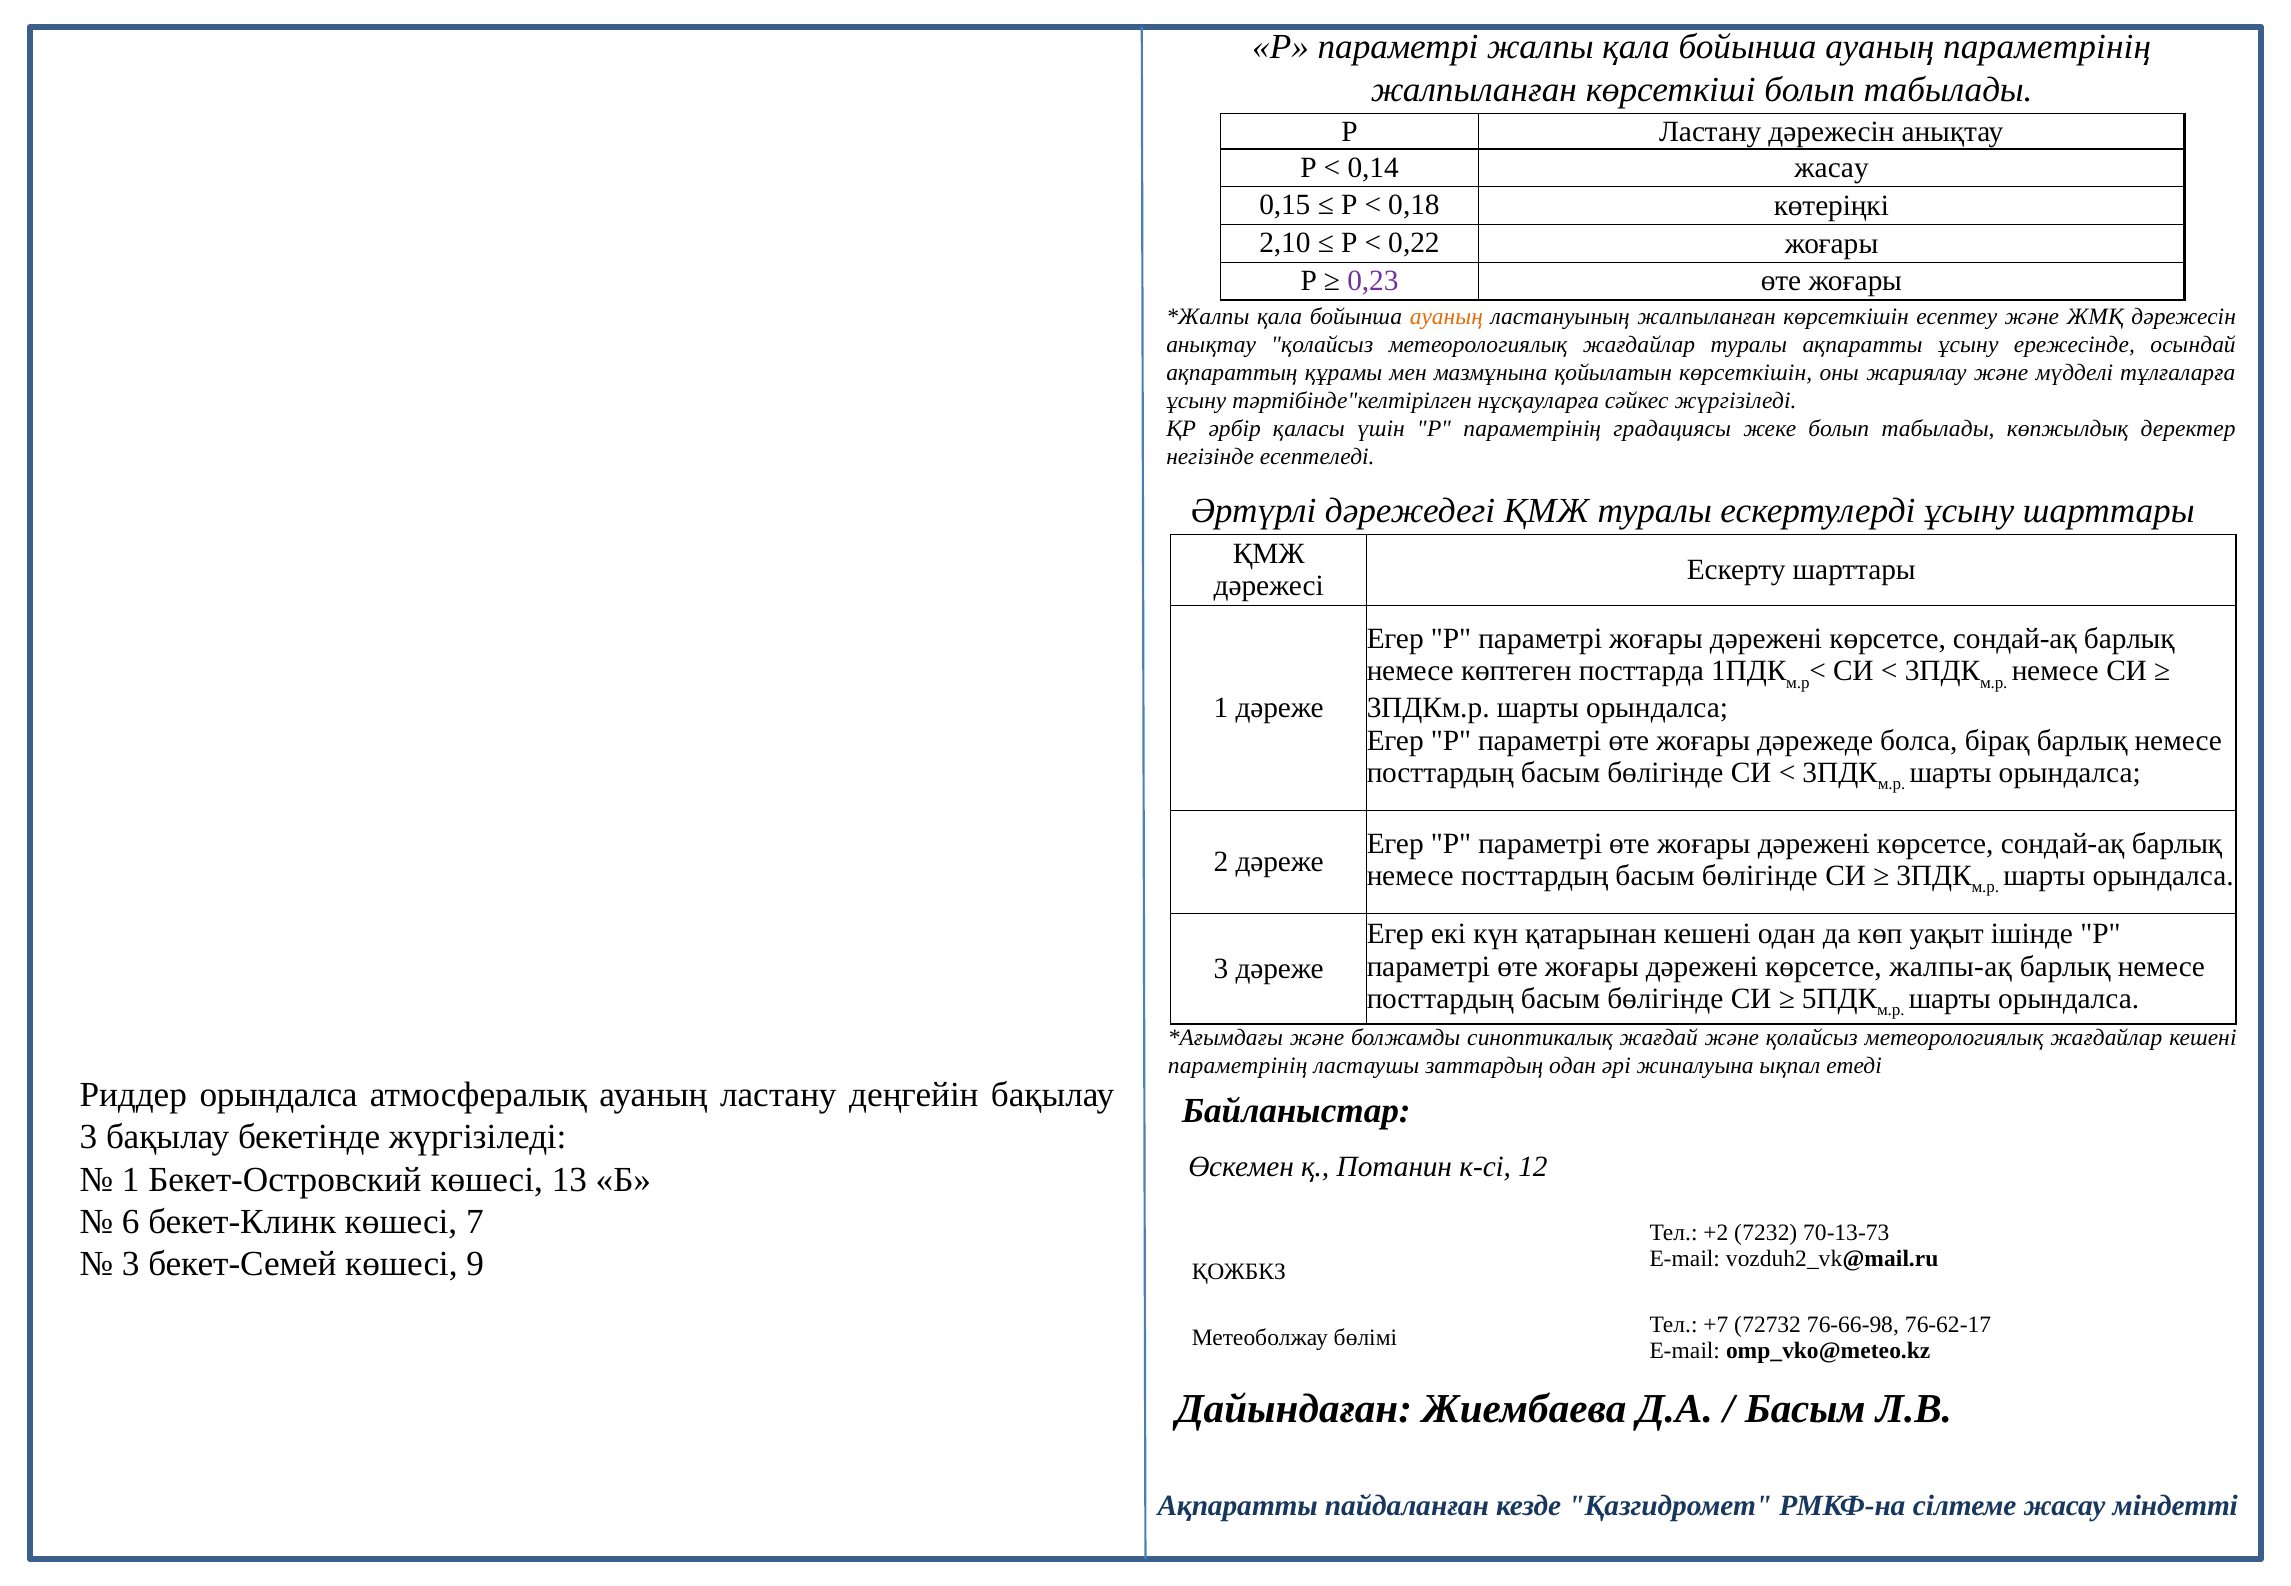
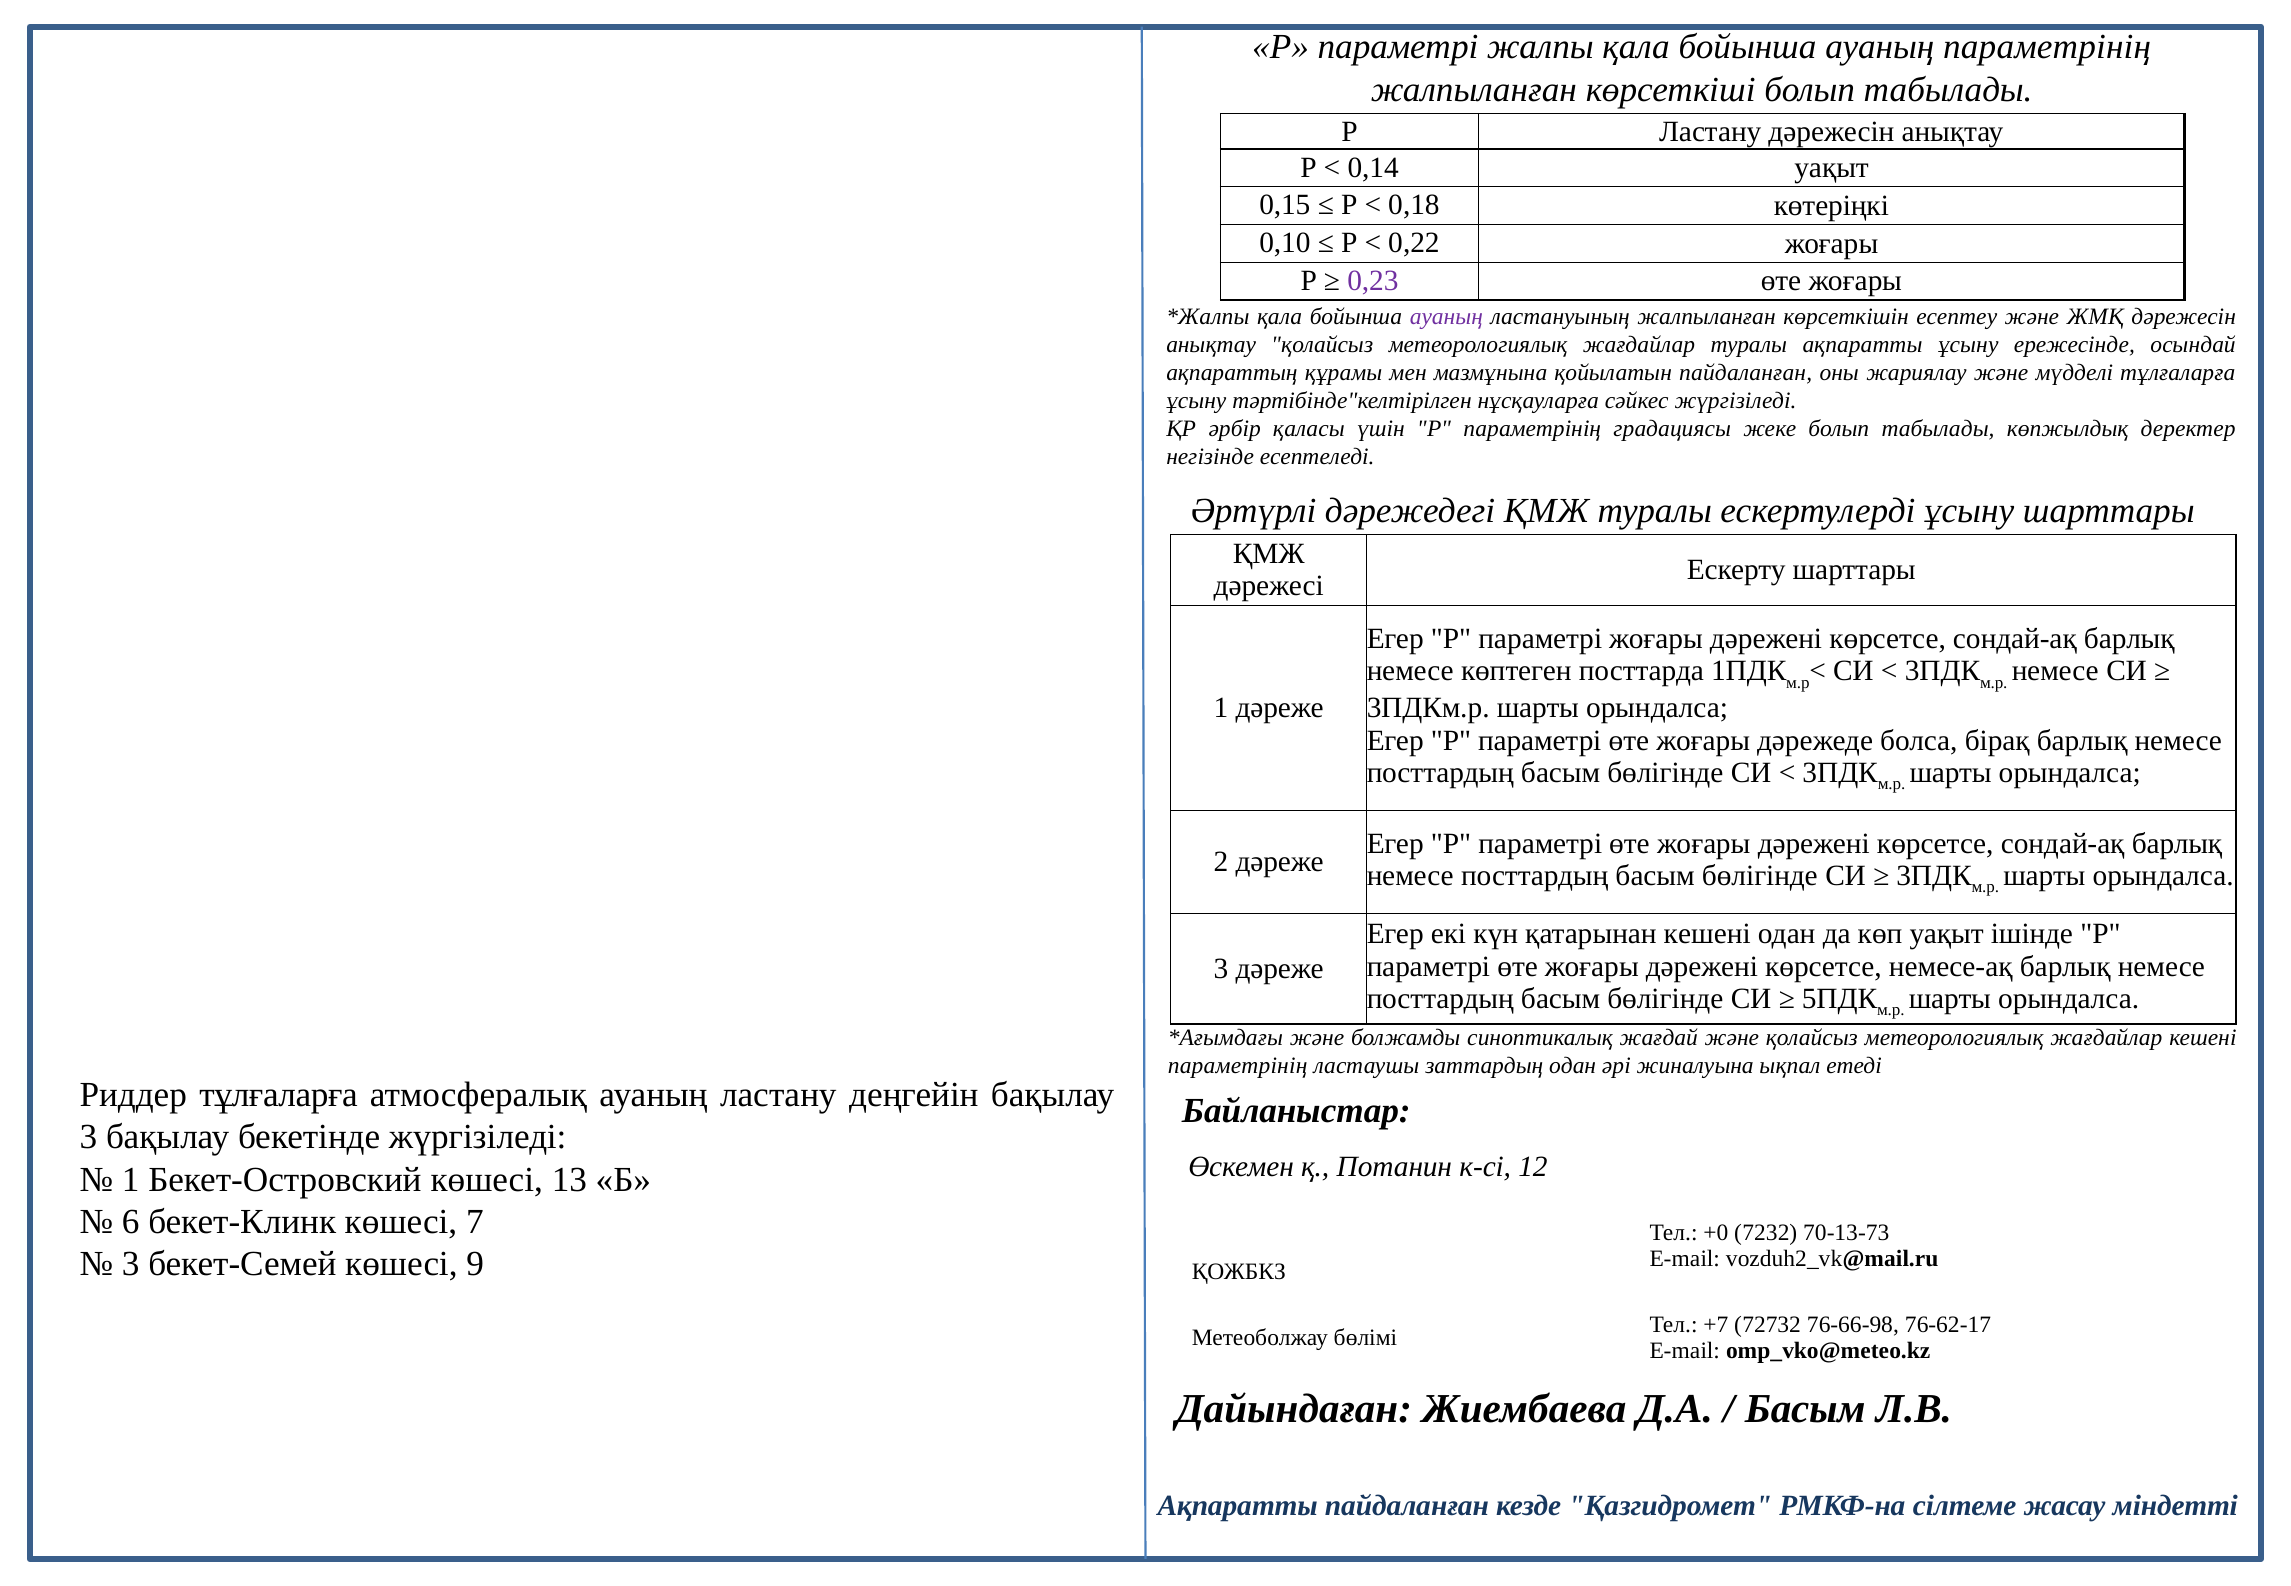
0,14 жасау: жасау -> уақыт
2,10: 2,10 -> 0,10
ауаның at (1446, 316) colour: orange -> purple
қойылатын көрсеткішін: көрсеткішін -> пайдаланған
жалпы-ақ: жалпы-ақ -> немесе-ақ
Риддер орындалса: орындалса -> тұлғаларға
+2: +2 -> +0
